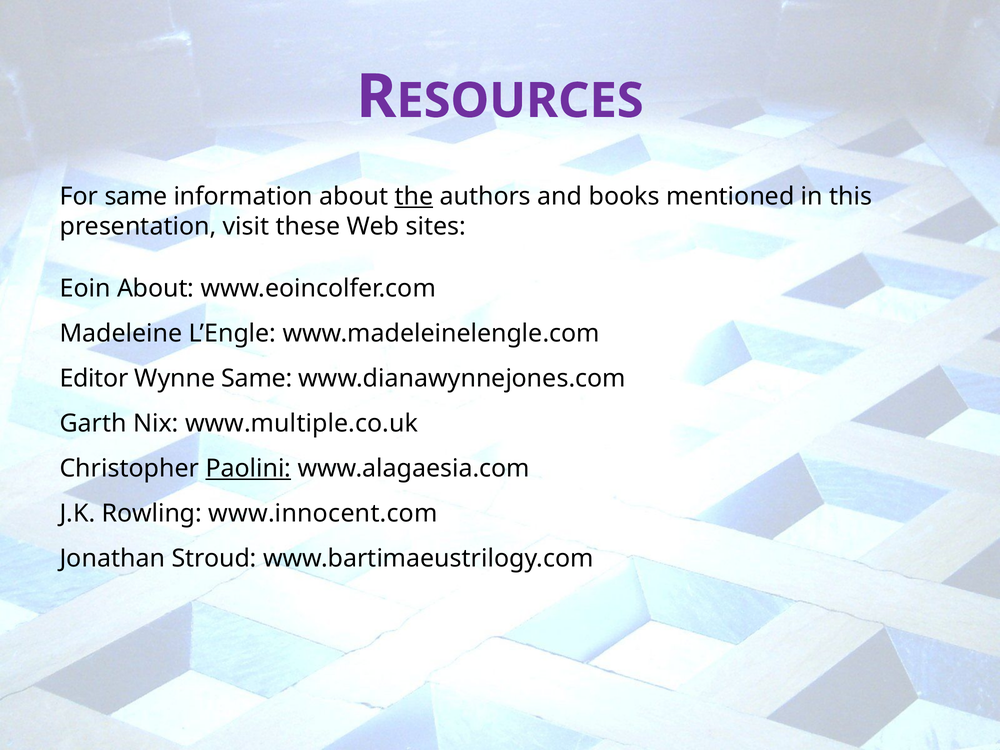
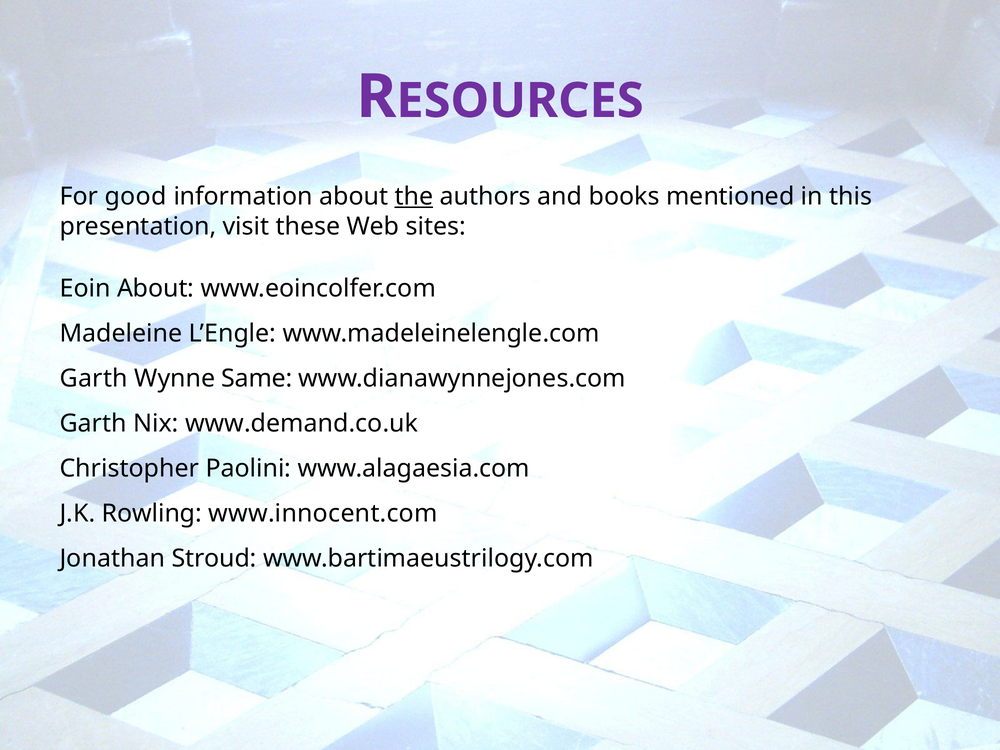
For same: same -> good
Editor at (94, 378): Editor -> Garth
www.multiple.co.uk: www.multiple.co.uk -> www.demand.co.uk
Paolini underline: present -> none
